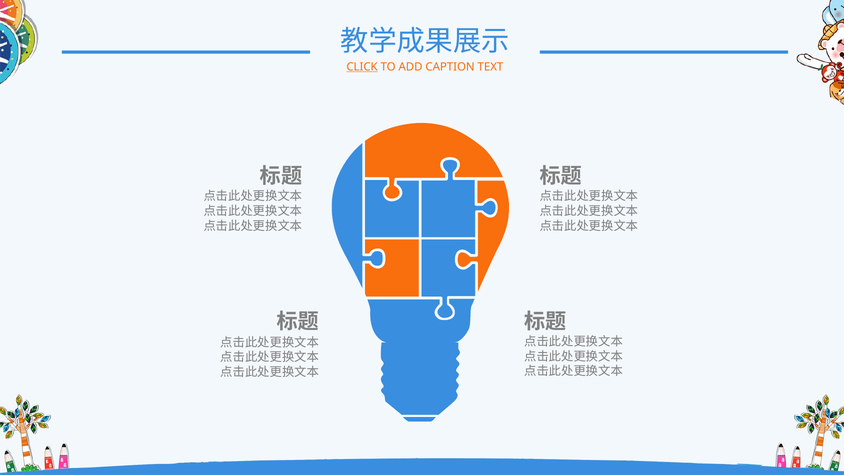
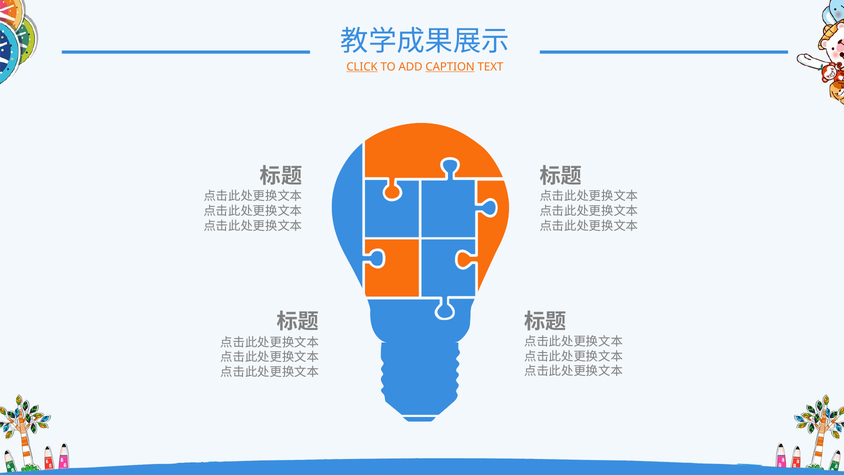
CAPTION underline: none -> present
